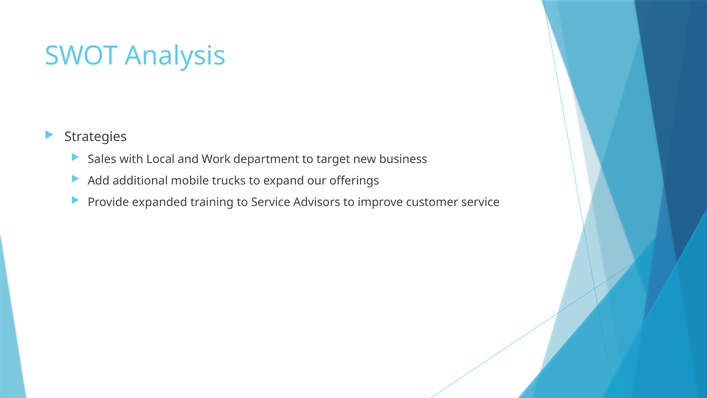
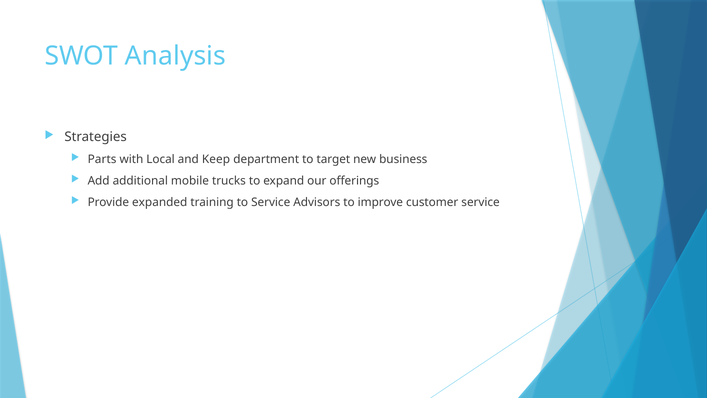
Sales: Sales -> Parts
Work: Work -> Keep
